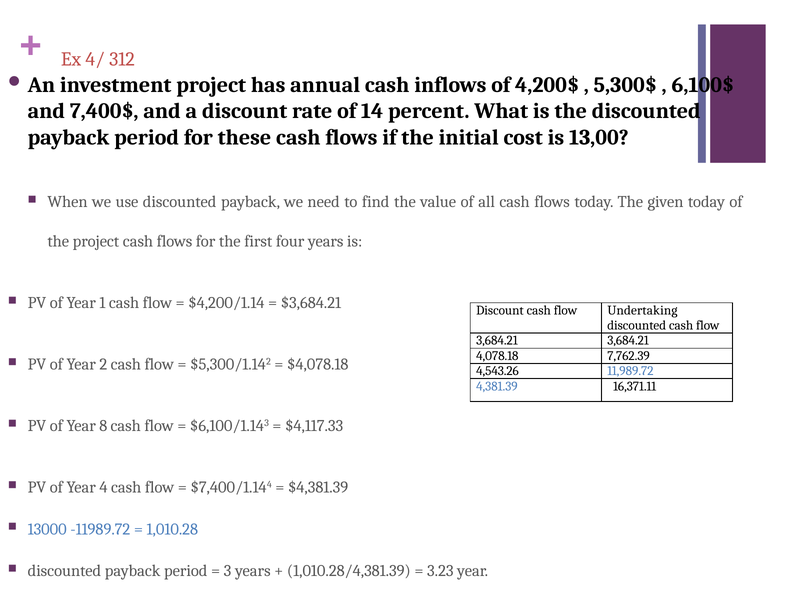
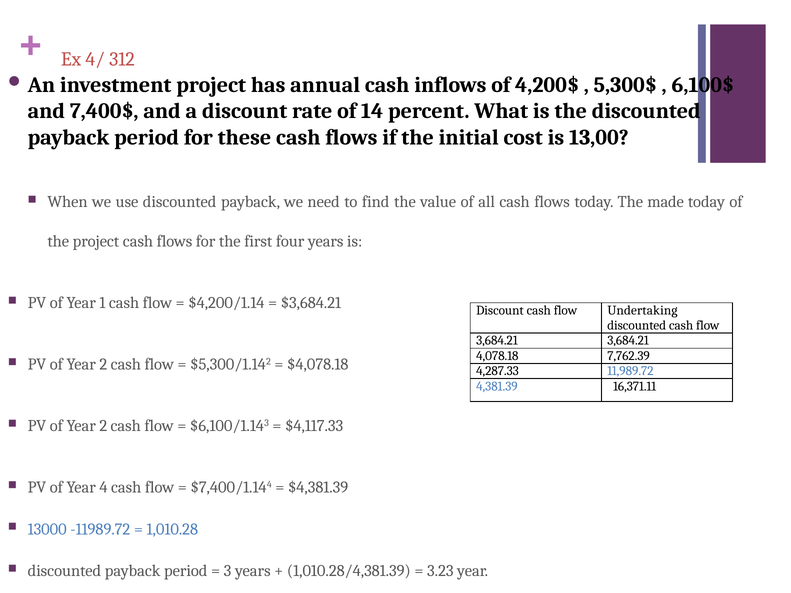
given: given -> made
4,543.26: 4,543.26 -> 4,287.33
8 at (103, 426): 8 -> 2
